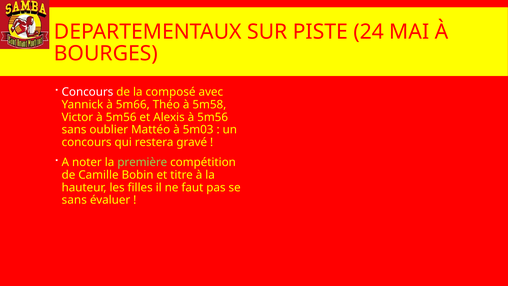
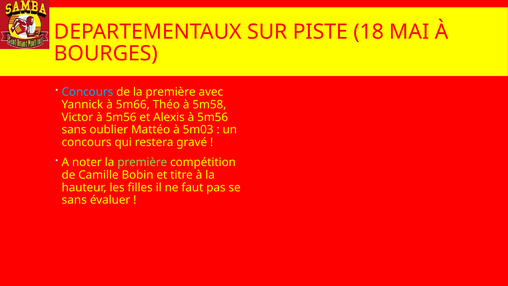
24: 24 -> 18
Concours at (87, 92) colour: white -> light blue
de la composé: composé -> première
